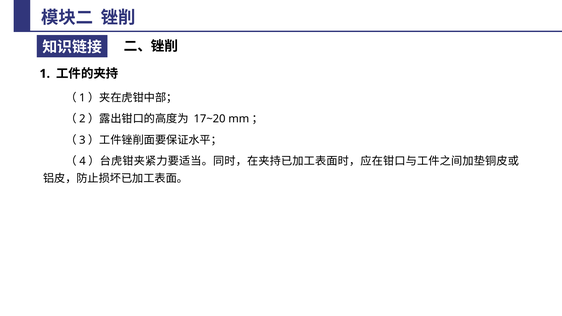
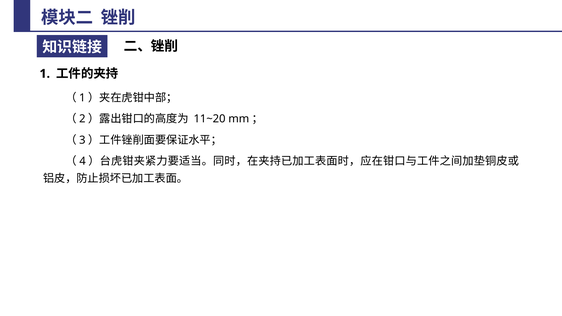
17~20: 17~20 -> 11~20
